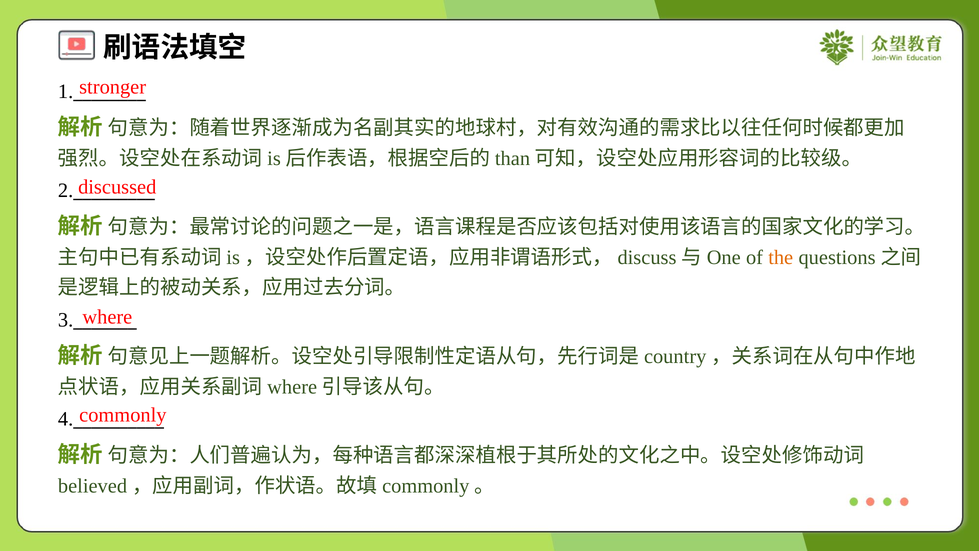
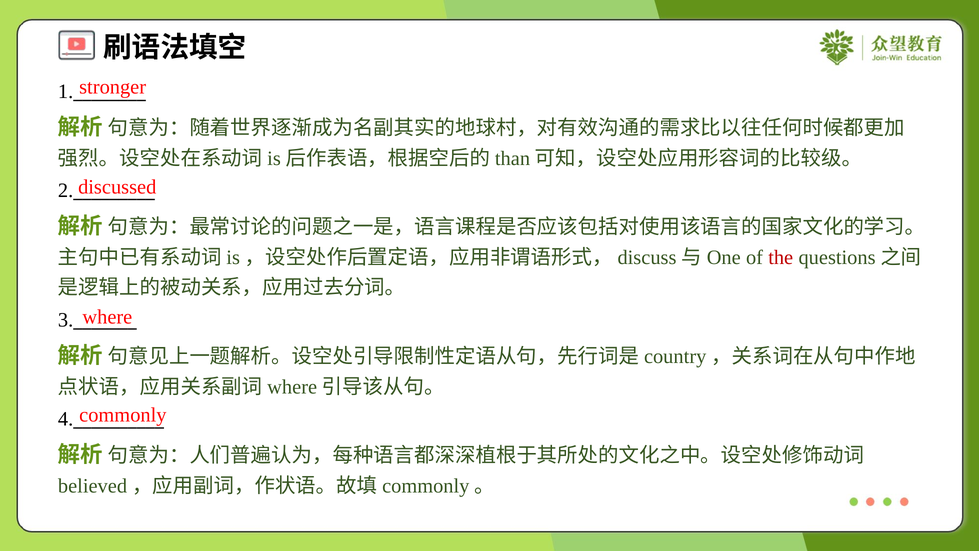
the colour: orange -> red
